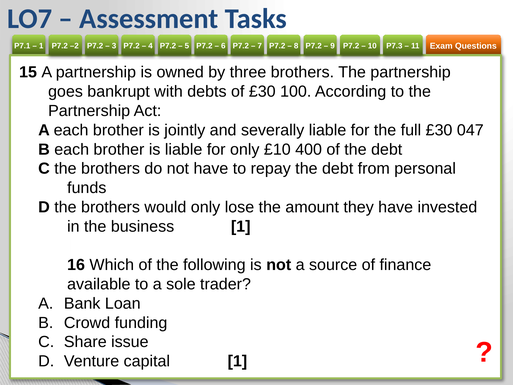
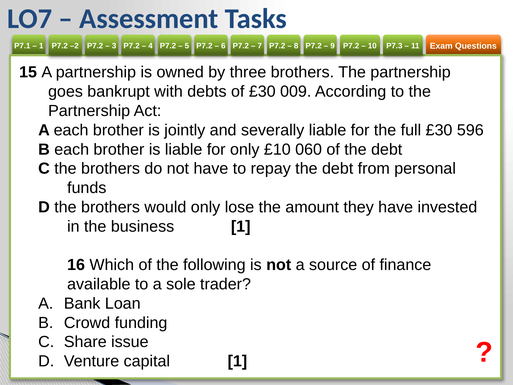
100: 100 -> 009
047: 047 -> 596
400: 400 -> 060
